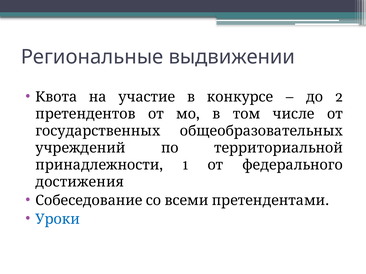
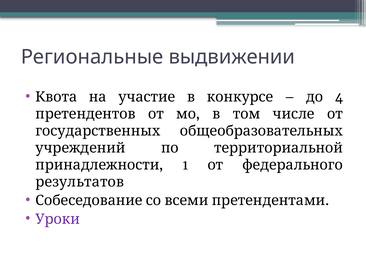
2: 2 -> 4
достижения: достижения -> результатов
Уроки colour: blue -> purple
